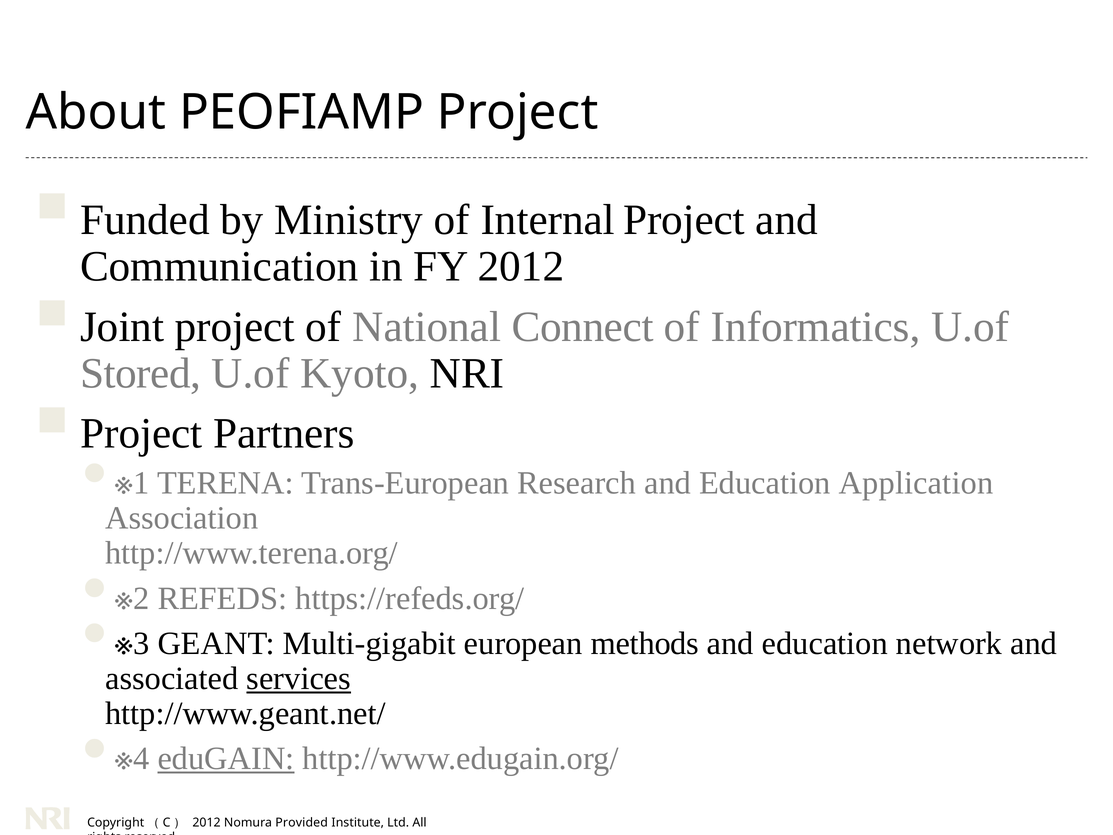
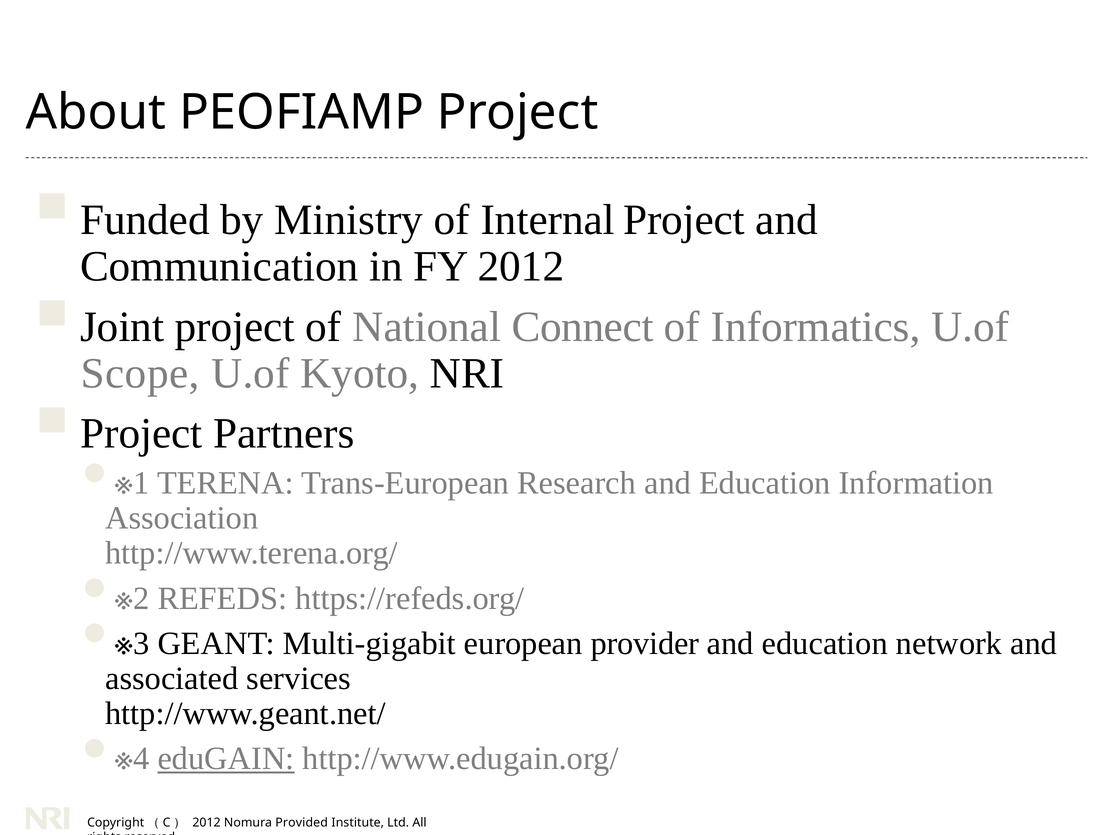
Stored: Stored -> Scope
Application: Application -> Information
methods: methods -> provider
services underline: present -> none
